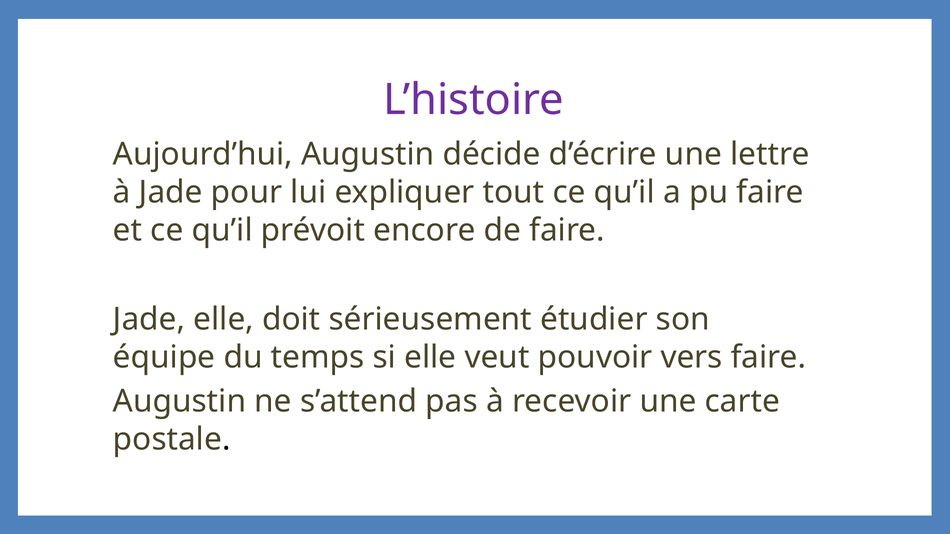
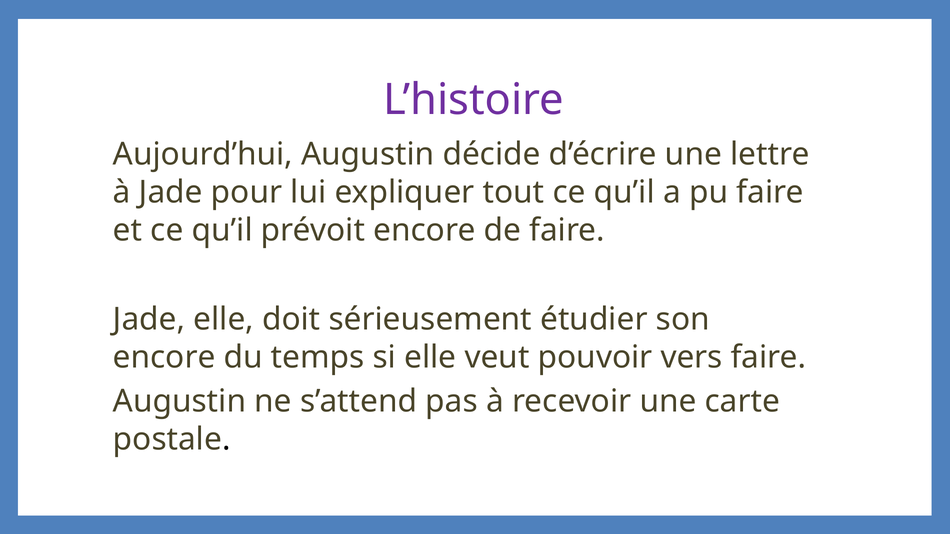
équipe at (164, 357): équipe -> encore
